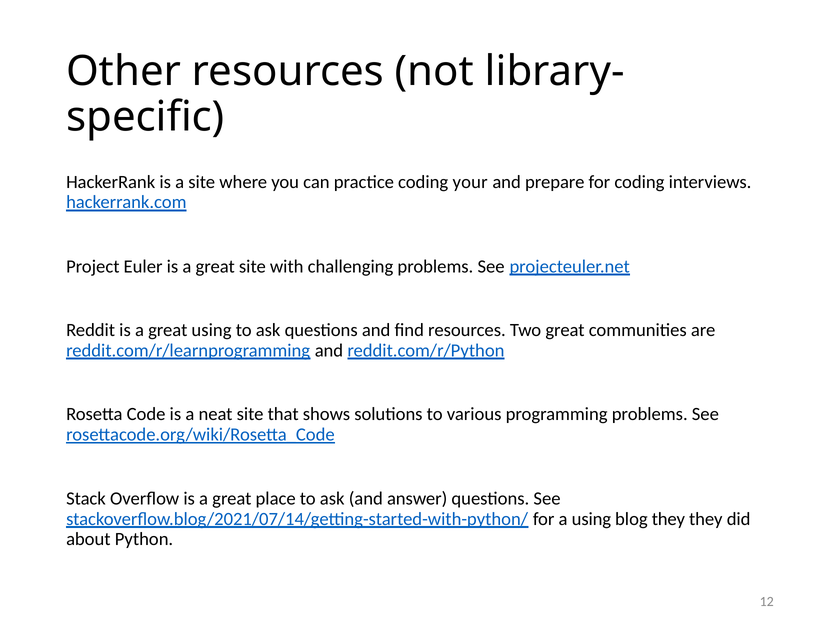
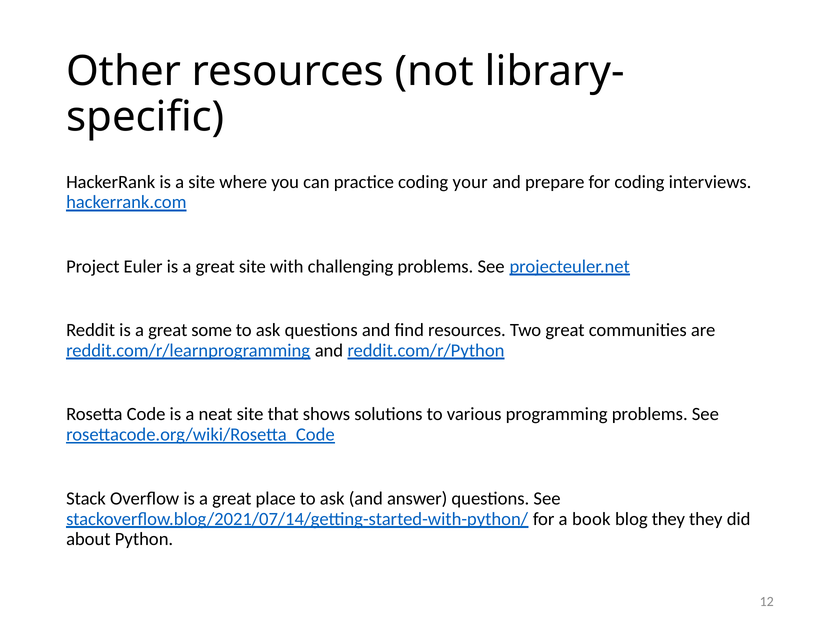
great using: using -> some
a using: using -> book
